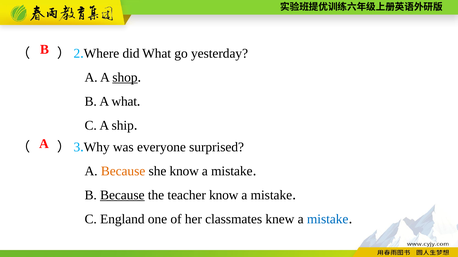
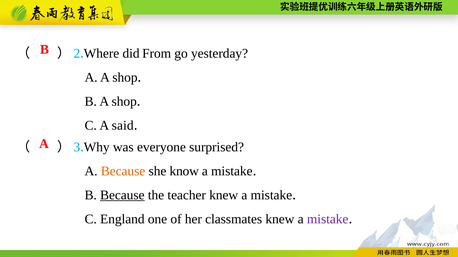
did What: What -> From
shop at (125, 78) underline: present -> none
B A what: what -> shop
ship: ship -> said
teacher know: know -> knew
mistake at (328, 220) colour: blue -> purple
